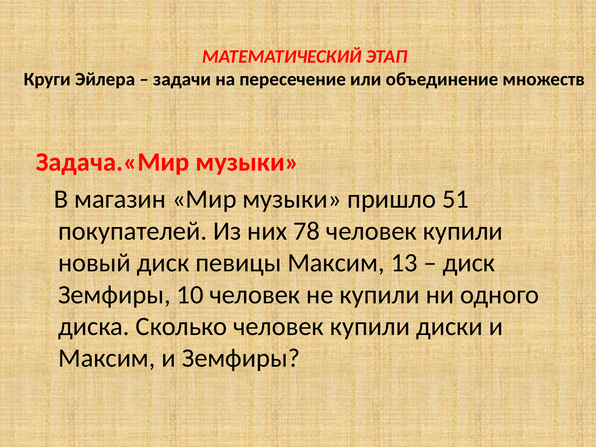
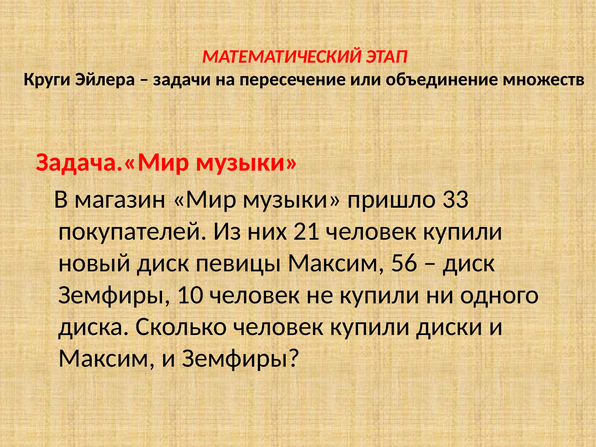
51: 51 -> 33
78: 78 -> 21
13: 13 -> 56
